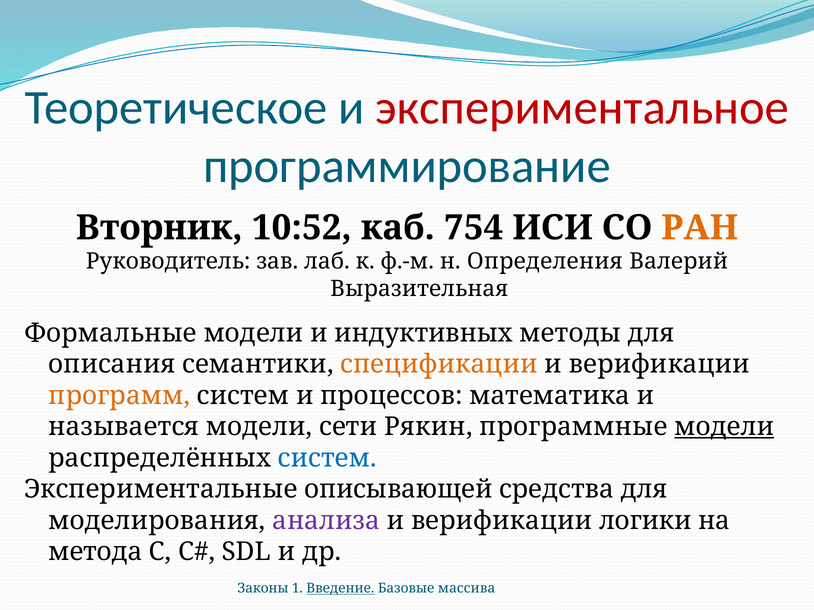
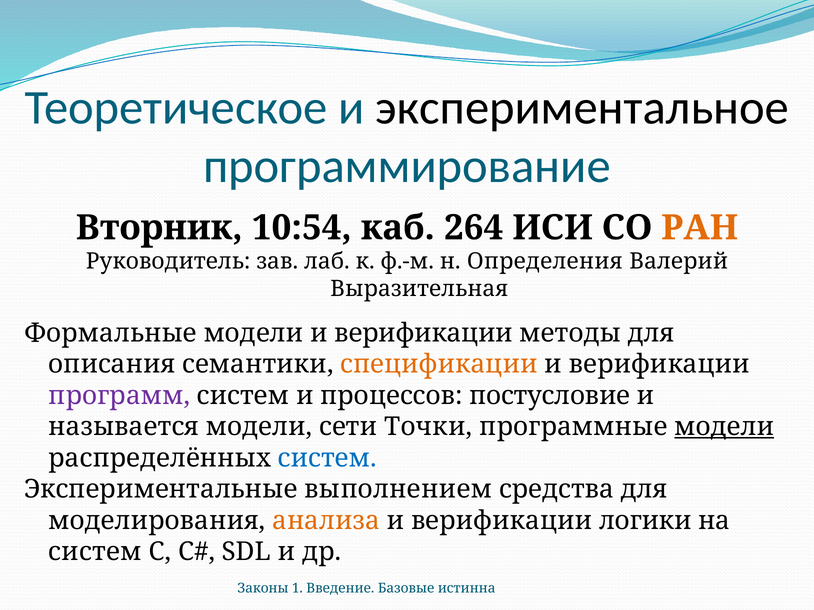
экспериментальное colour: red -> black
10:52: 10:52 -> 10:54
754: 754 -> 264
модели и индуктивных: индуктивных -> верификации
программ colour: orange -> purple
математика: математика -> постусловие
Рякин: Рякин -> Точки
описывающей: описывающей -> выполнением
анализа colour: purple -> orange
метода at (95, 552): метода -> систем
Введение underline: present -> none
массива: массива -> истинна
